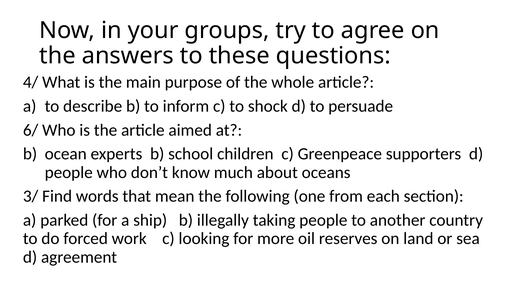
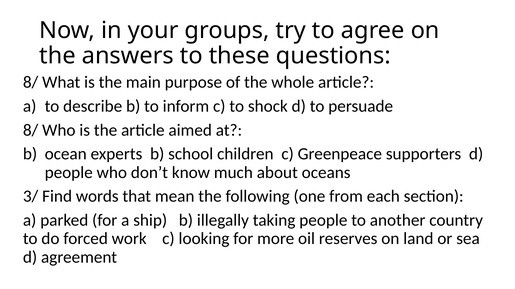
4/ at (31, 83): 4/ -> 8/
6/ at (31, 130): 6/ -> 8/
